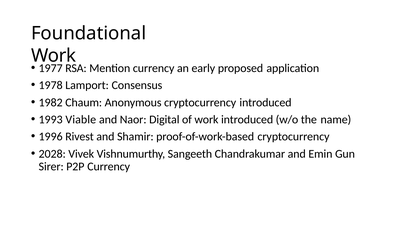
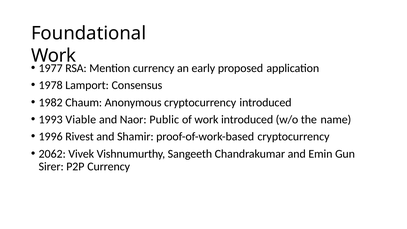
Digital: Digital -> Public
2028: 2028 -> 2062
